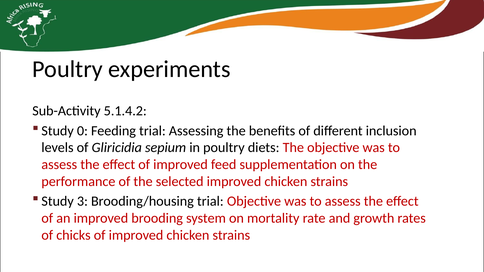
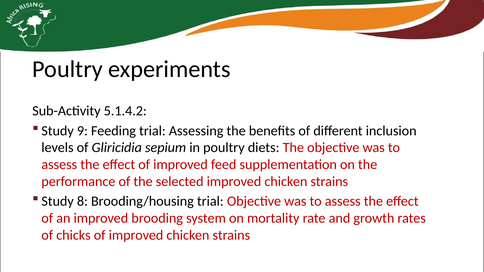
0: 0 -> 9
3: 3 -> 8
